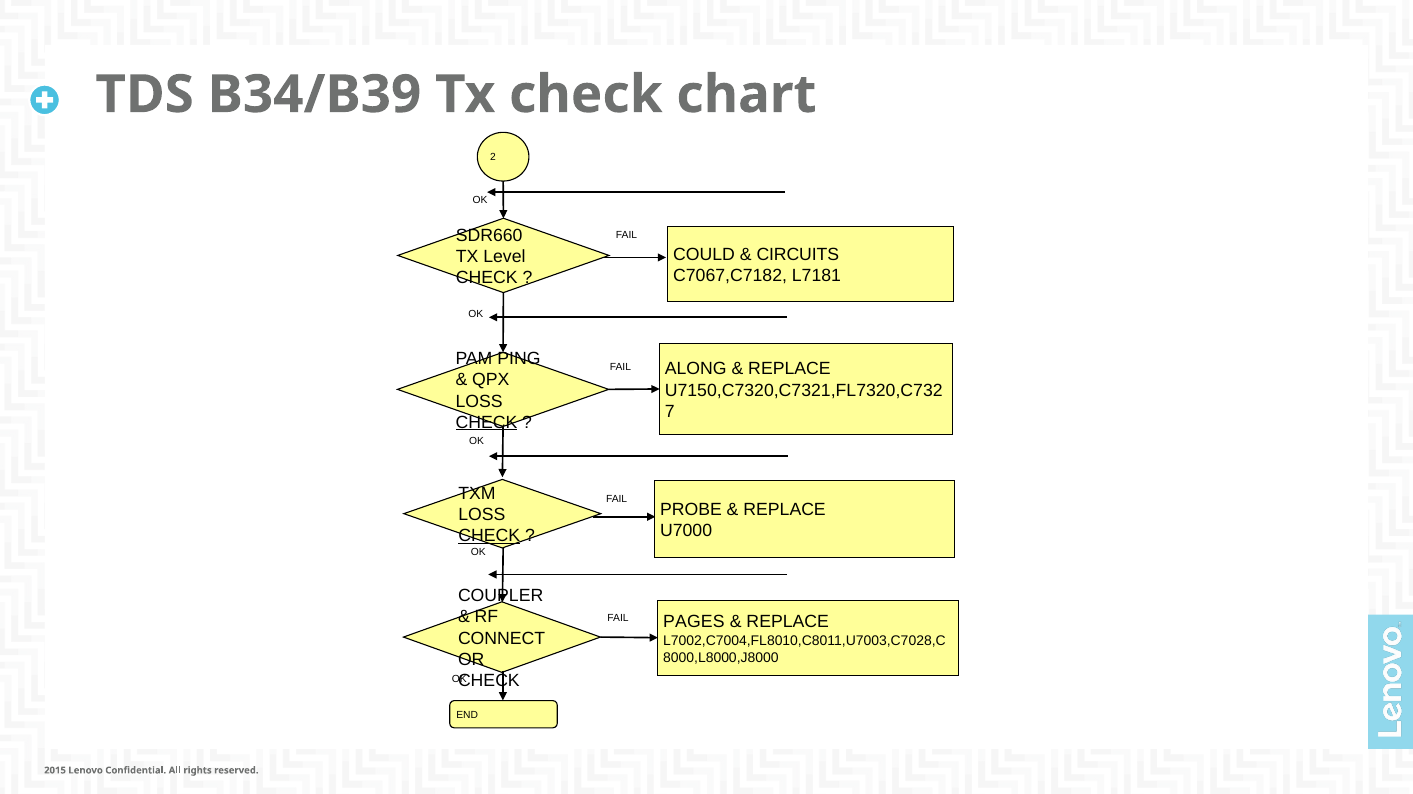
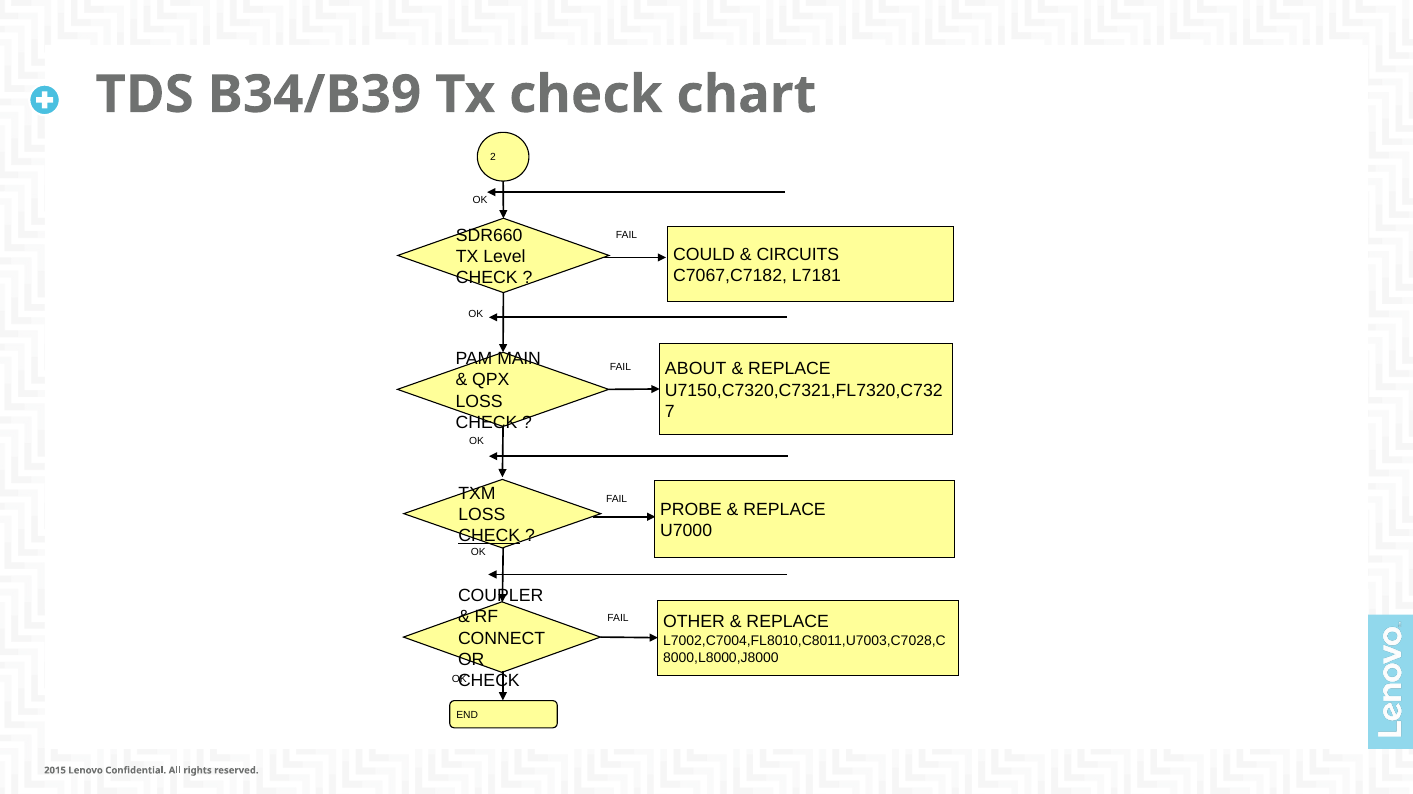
PING: PING -> MAIN
ALONG: ALONG -> ABOUT
CHECK at (486, 423) underline: present -> none
PAGES: PAGES -> OTHER
